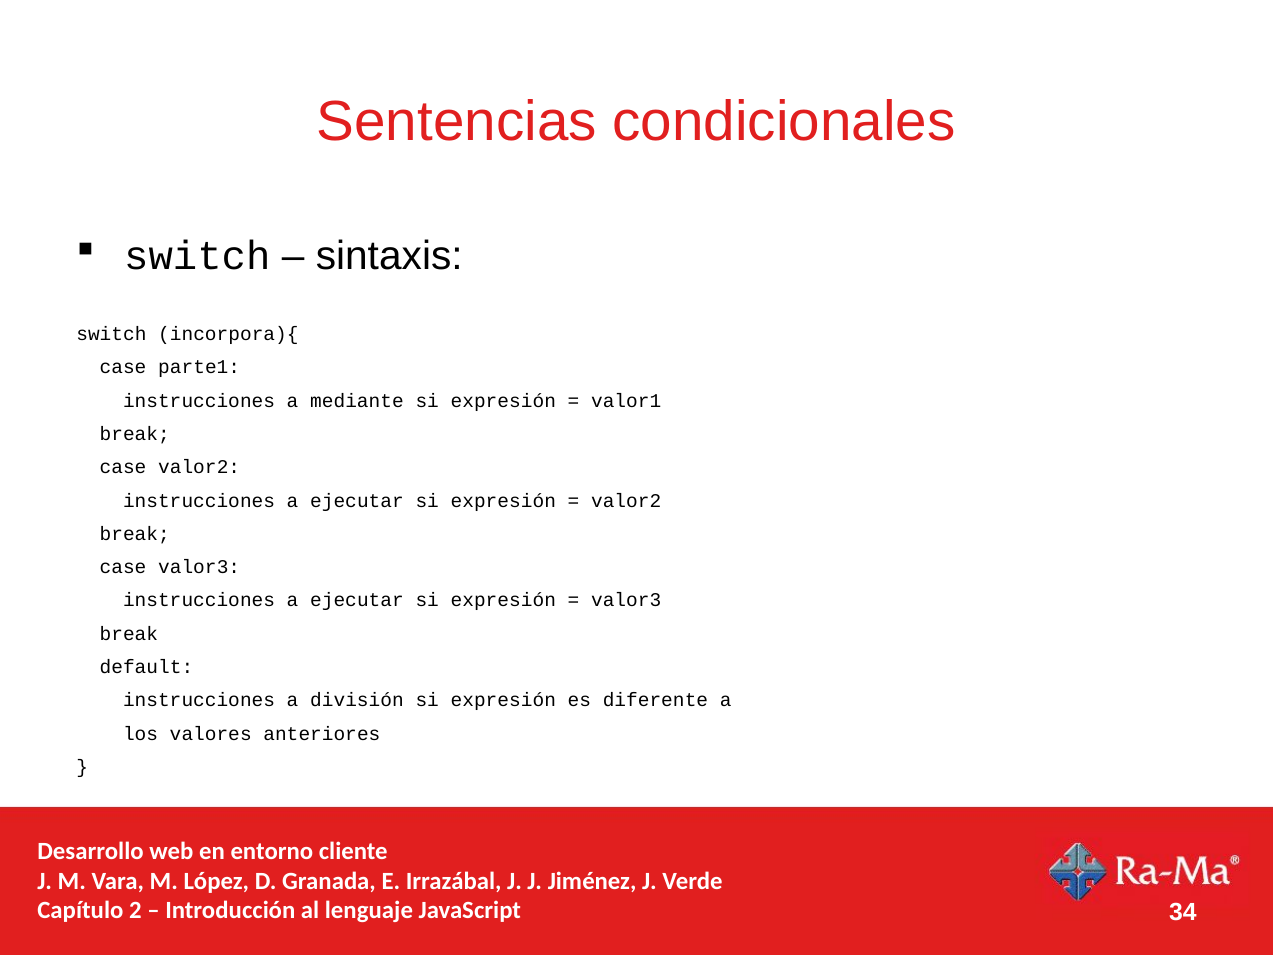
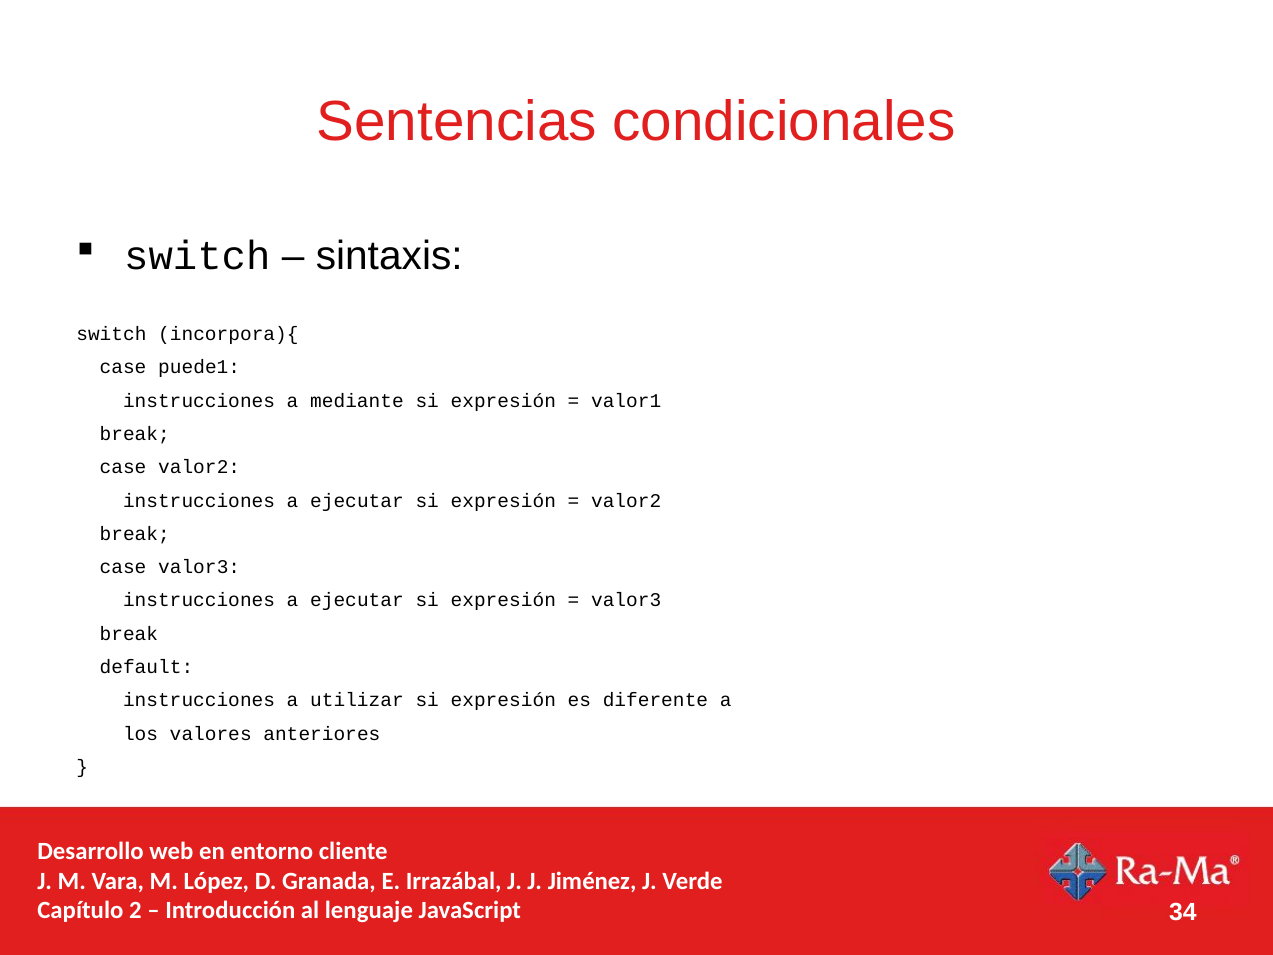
parte1: parte1 -> puede1
división: división -> utilizar
